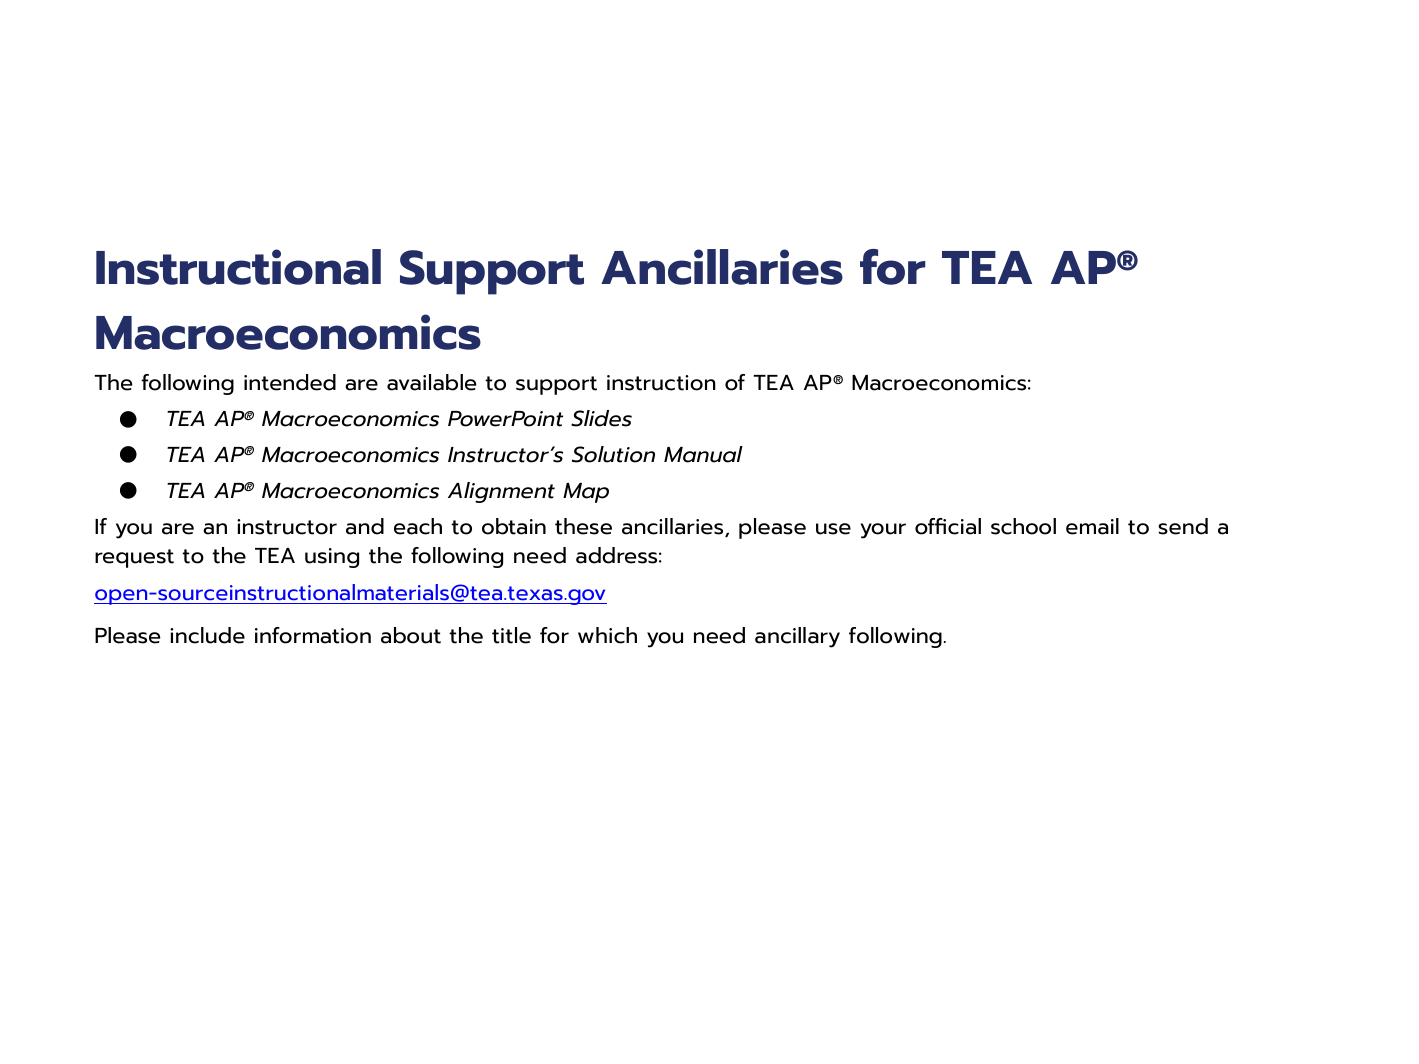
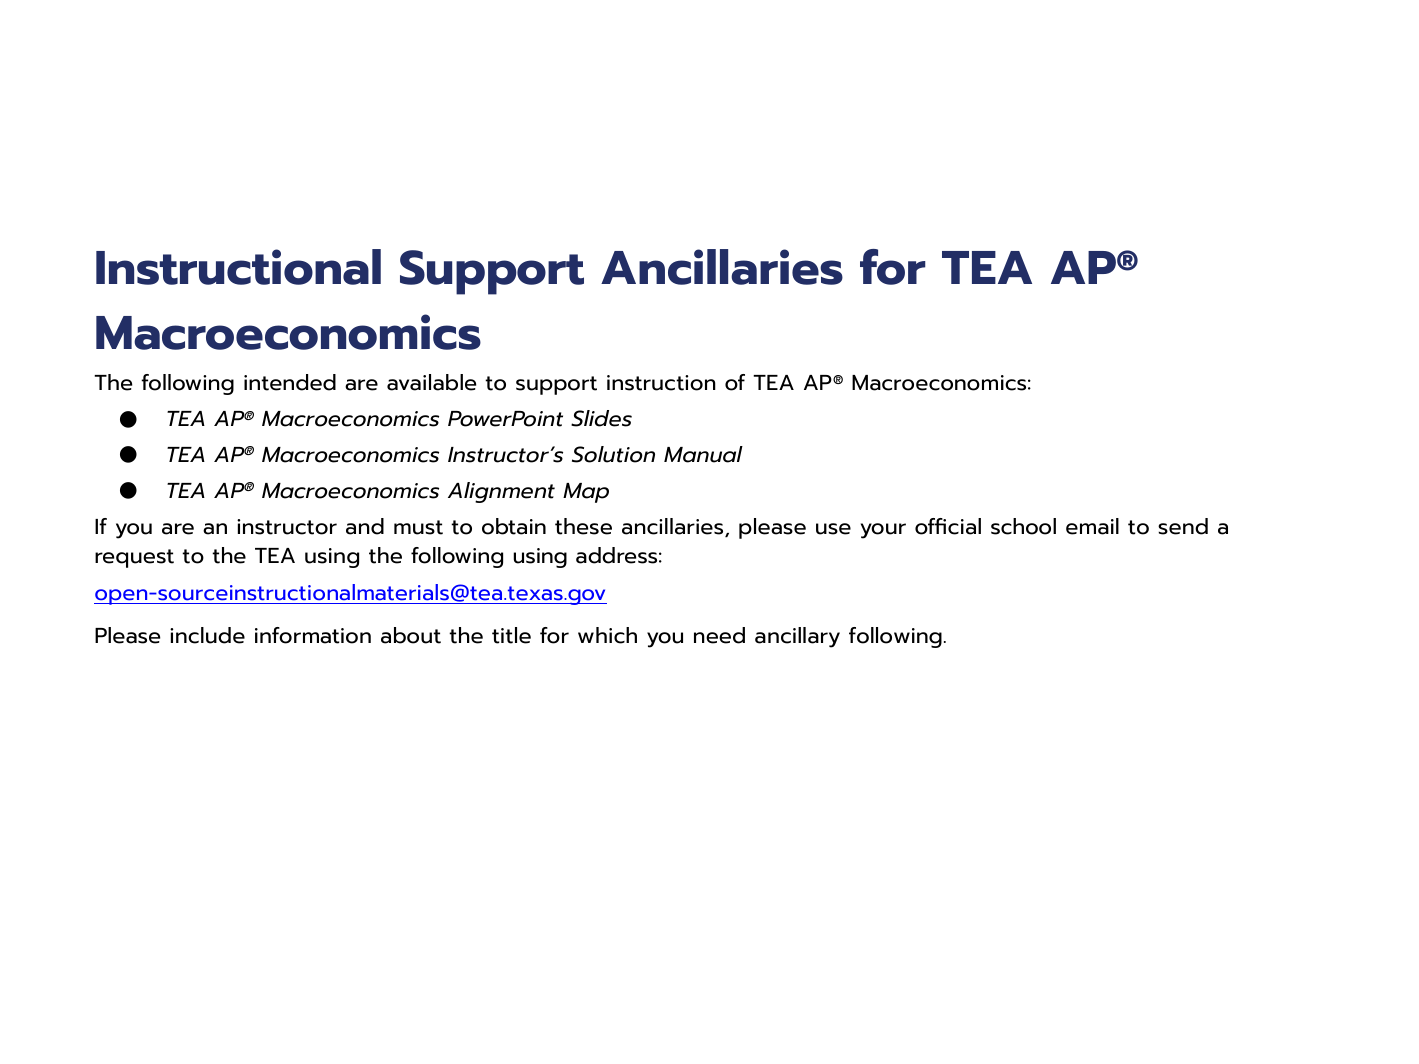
each: each -> must
following need: need -> using
